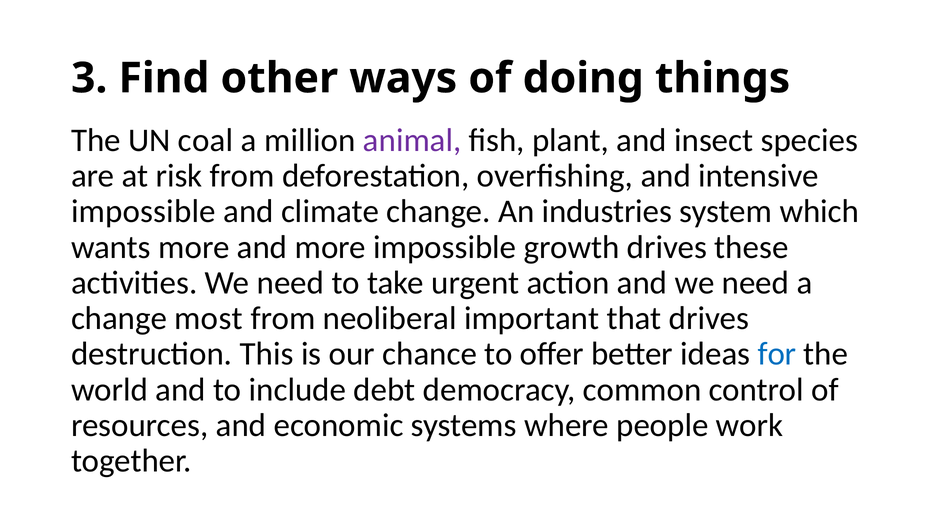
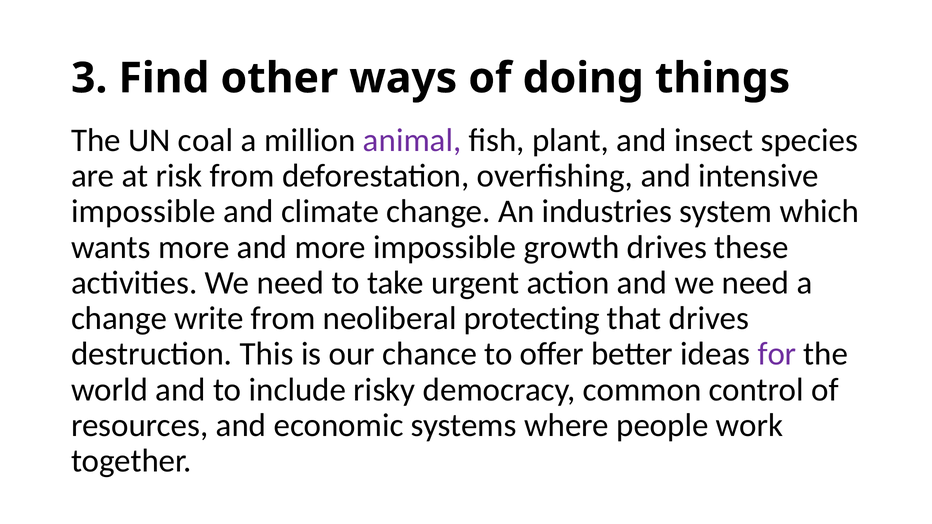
most: most -> write
important: important -> protecting
for colour: blue -> purple
debt: debt -> risky
